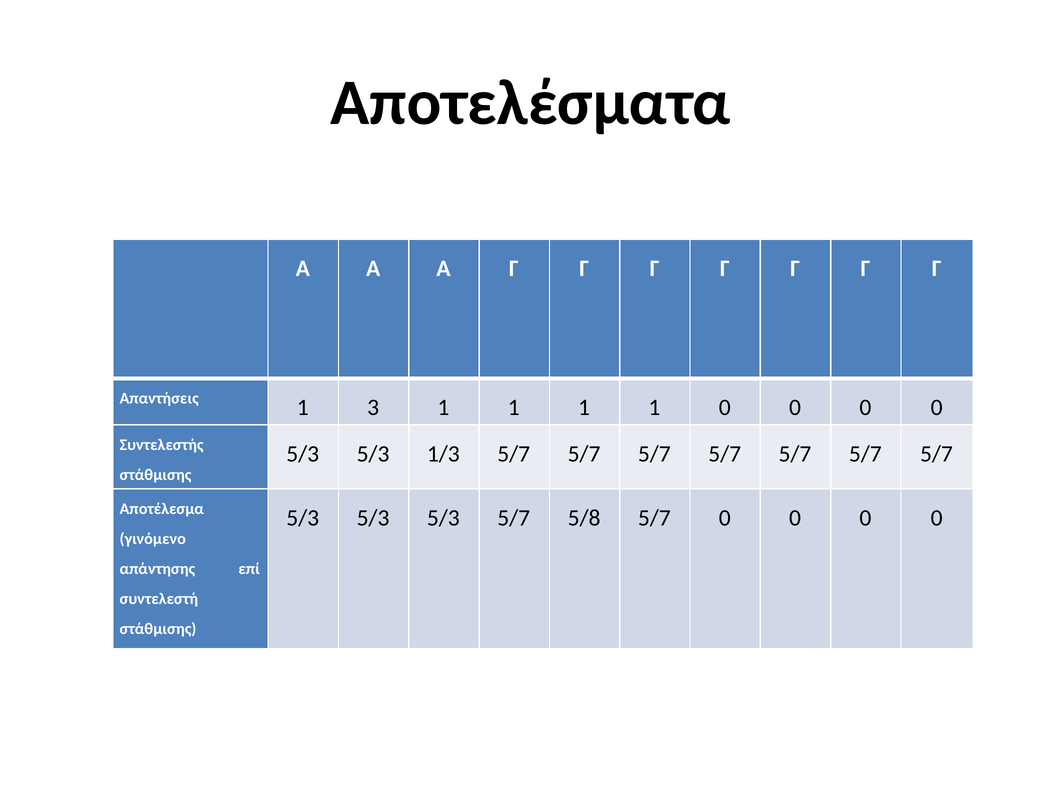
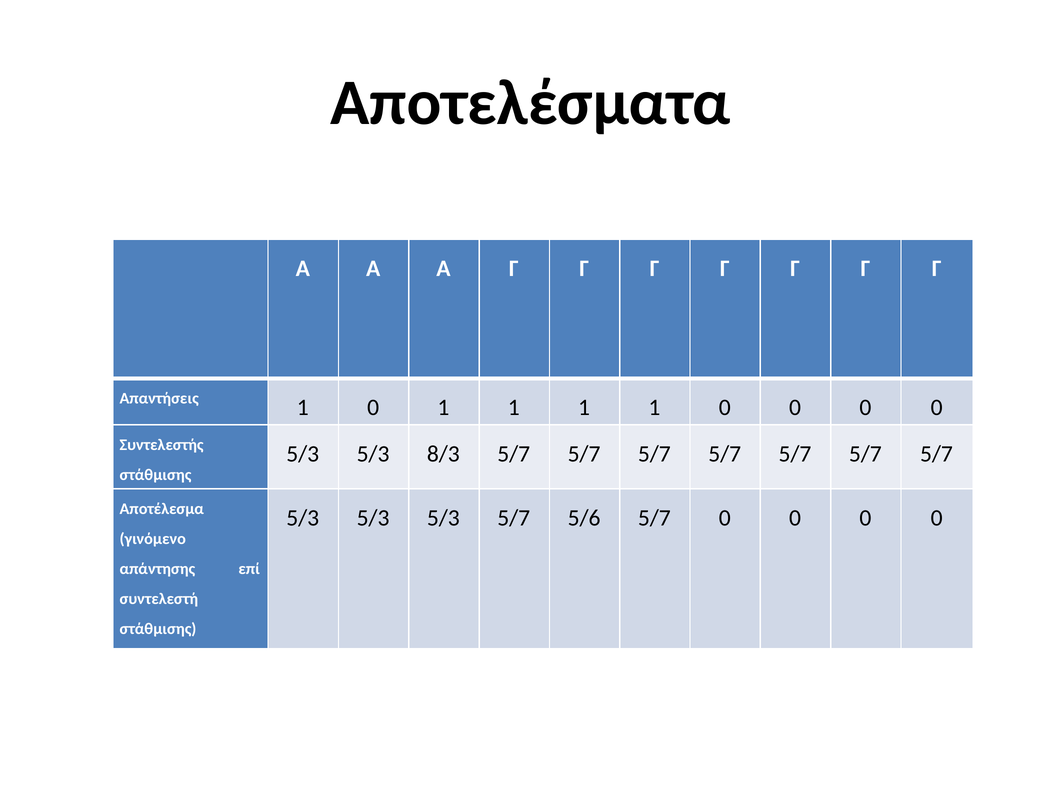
Απαντήσεις 1 3: 3 -> 0
1/3: 1/3 -> 8/3
5/8: 5/8 -> 5/6
